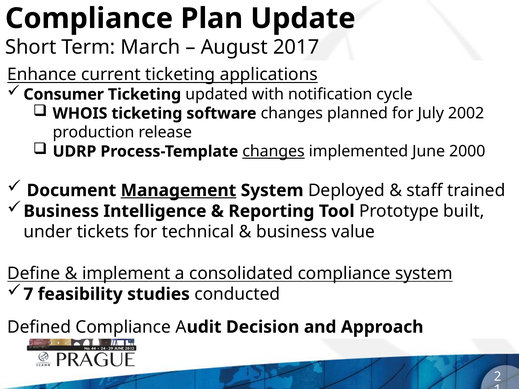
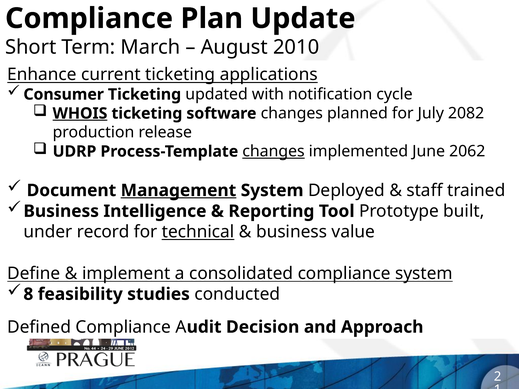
2017: 2017 -> 2010
WHOIS underline: none -> present
2002: 2002 -> 2082
2000: 2000 -> 2062
tickets: tickets -> record
technical underline: none -> present
7: 7 -> 8
